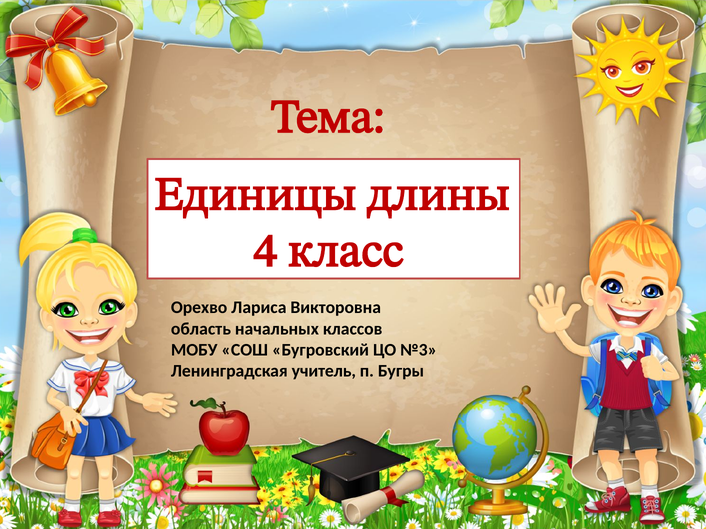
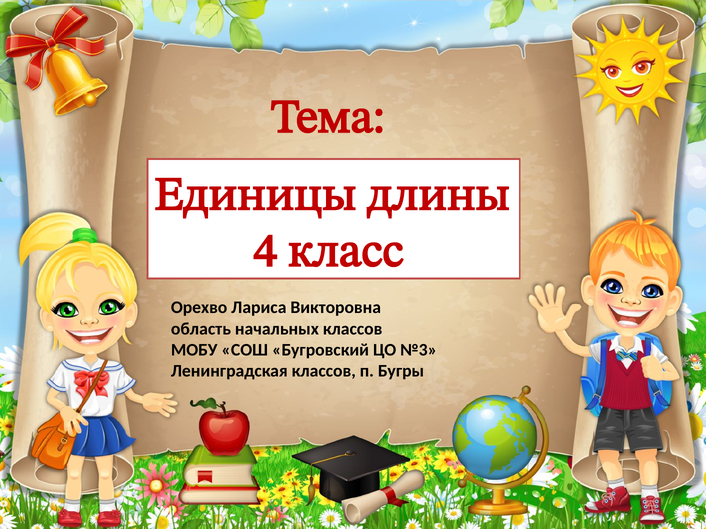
Ленинградская учитель: учитель -> классов
